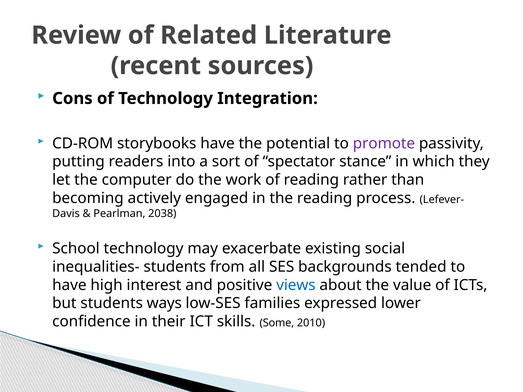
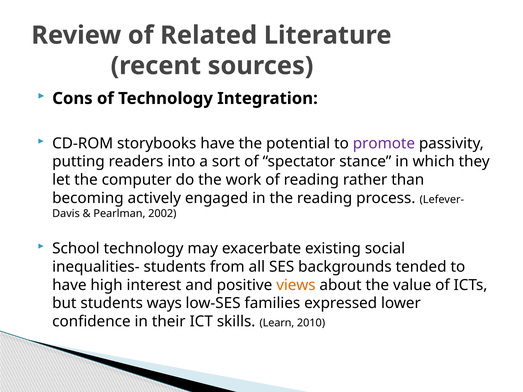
2038: 2038 -> 2002
views colour: blue -> orange
Some: Some -> Learn
